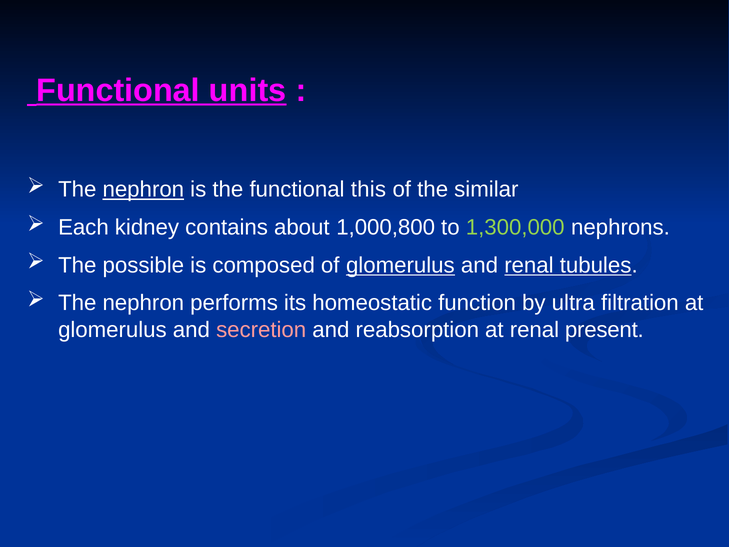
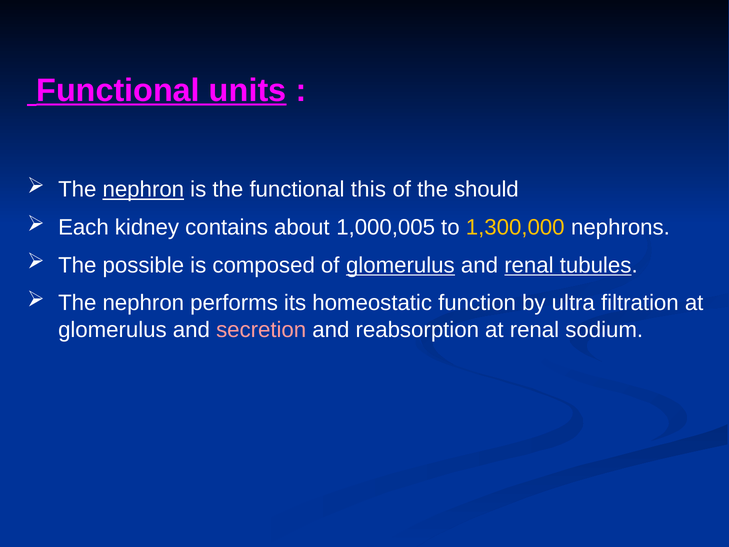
similar: similar -> should
1,000,800: 1,000,800 -> 1,000,005
1,300,000 colour: light green -> yellow
present: present -> sodium
